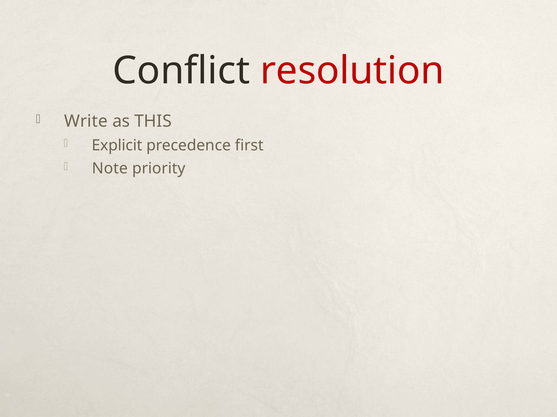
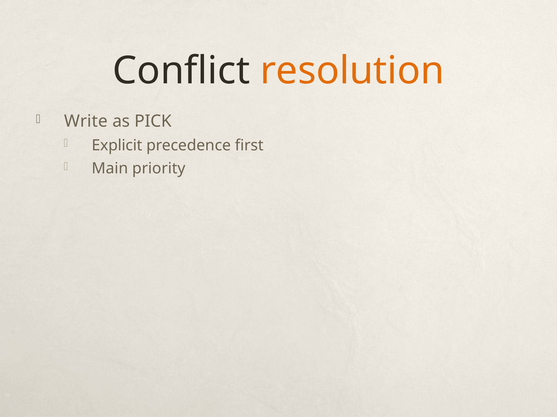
resolution colour: red -> orange
THIS: THIS -> PICK
Note: Note -> Main
